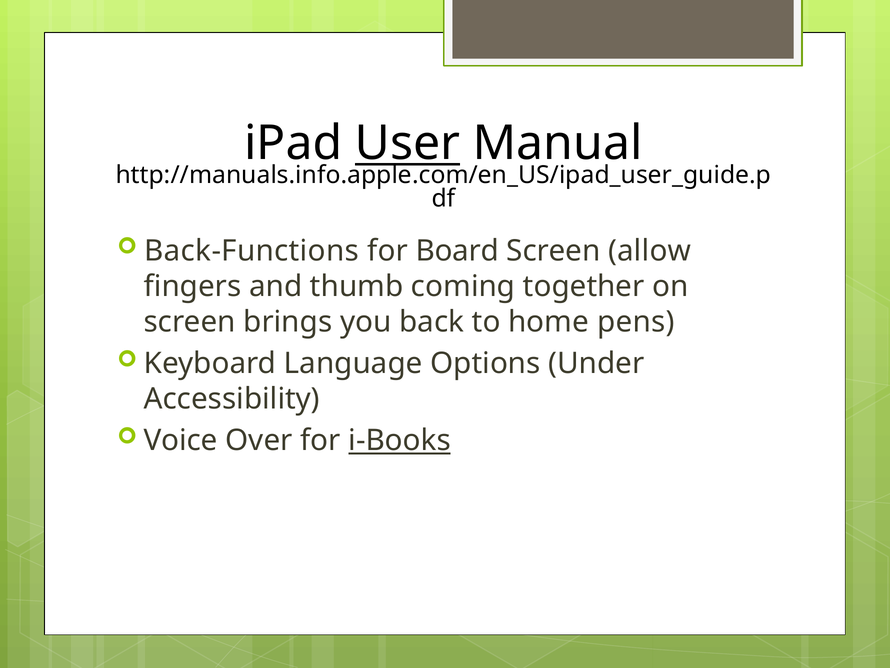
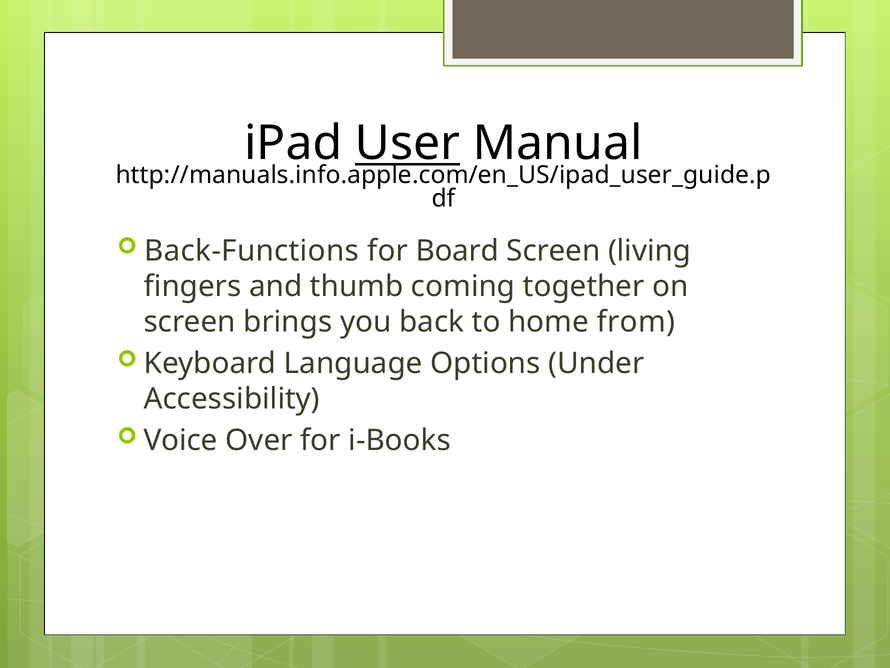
allow: allow -> living
pens: pens -> from
i-Books underline: present -> none
